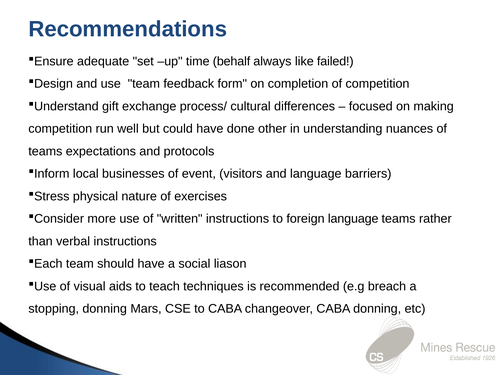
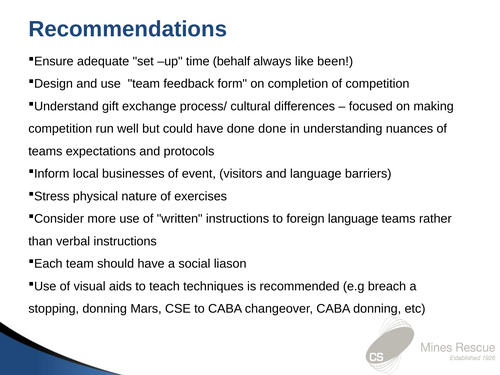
failed: failed -> been
done other: other -> done
